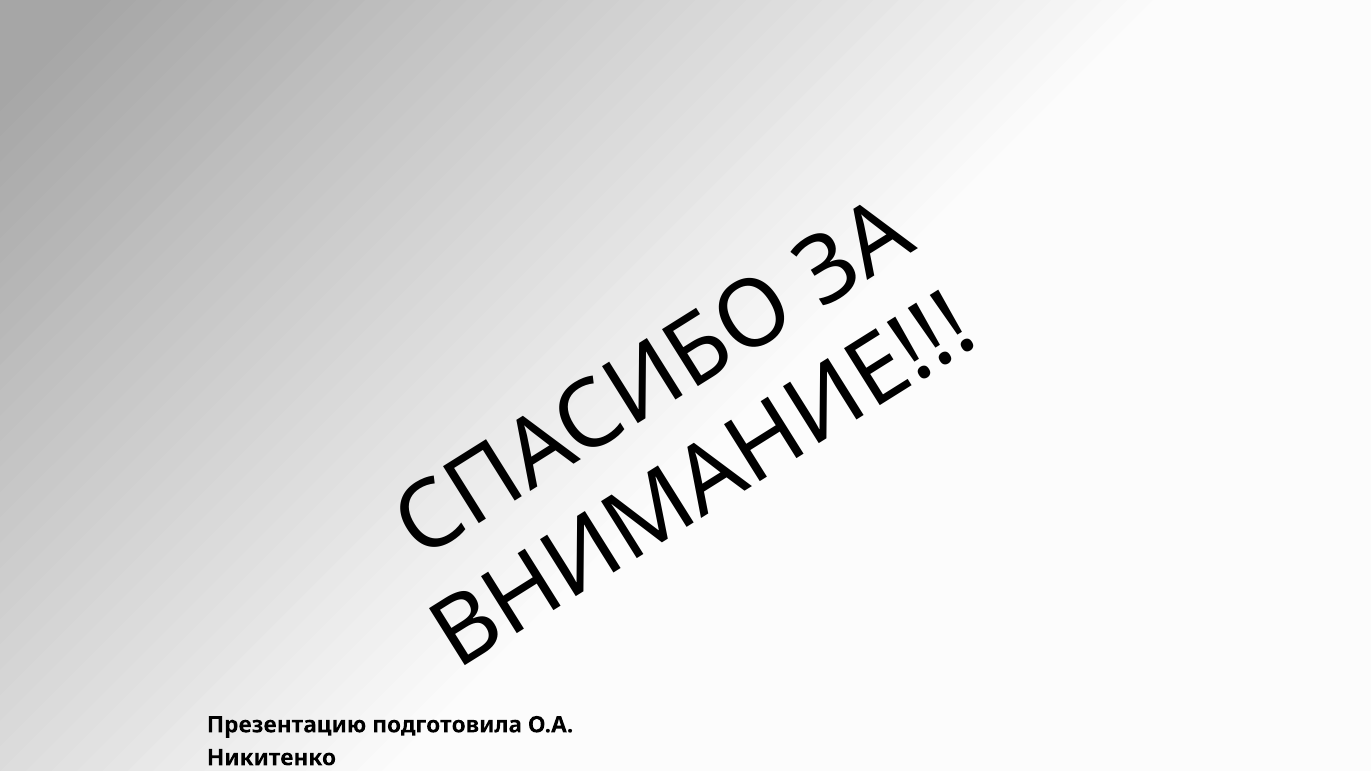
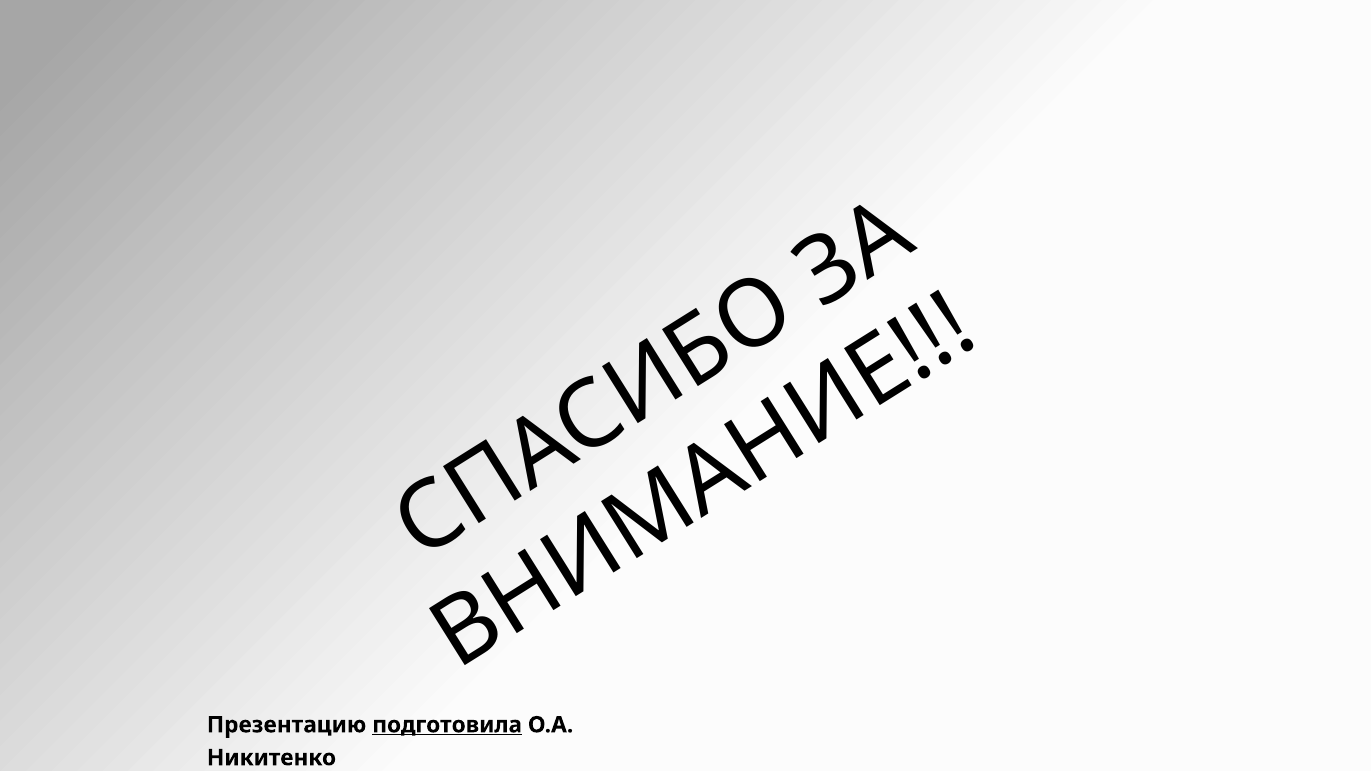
подготовила underline: none -> present
